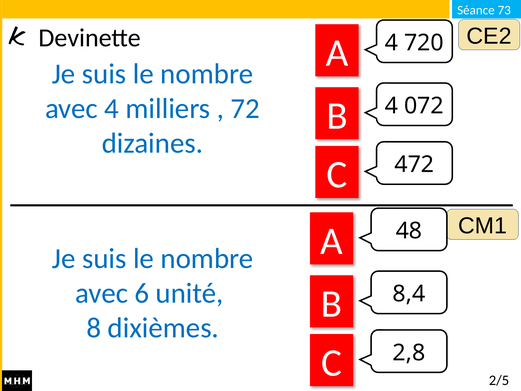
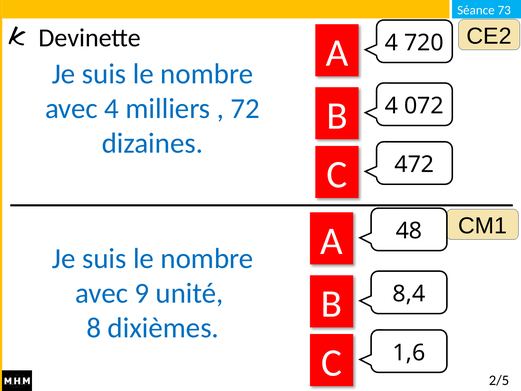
6: 6 -> 9
2,8: 2,8 -> 1,6
